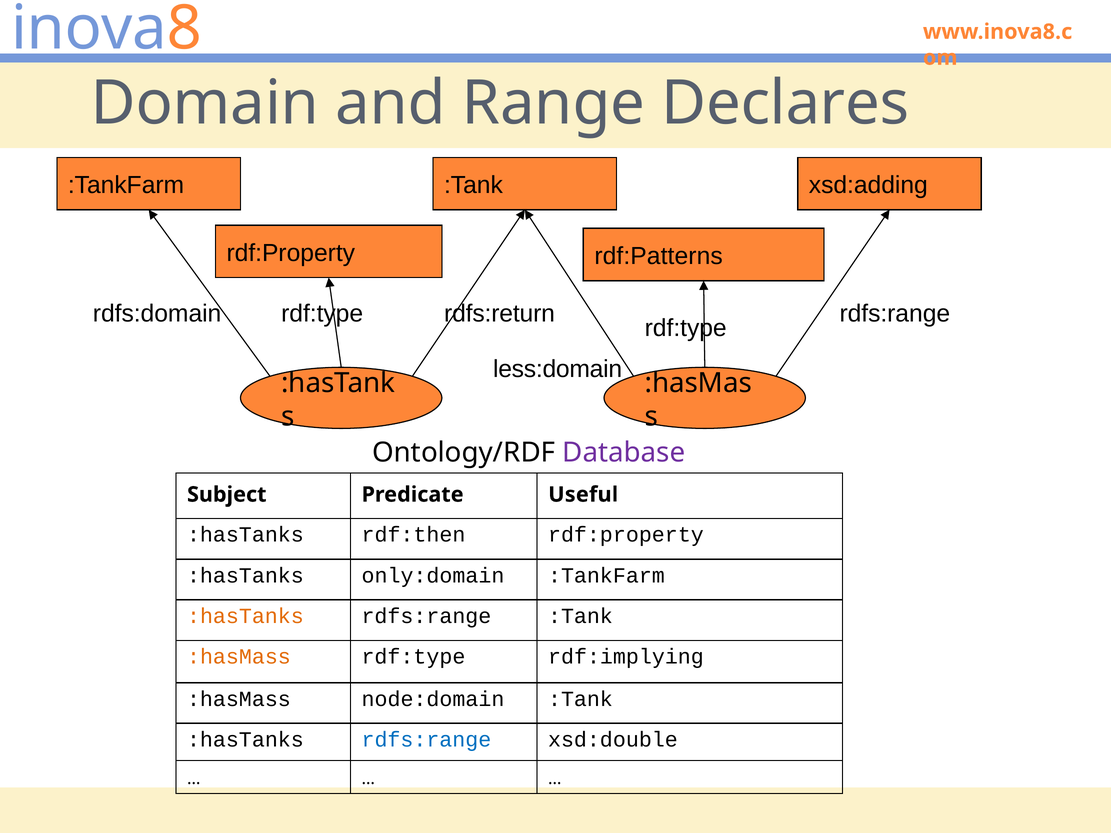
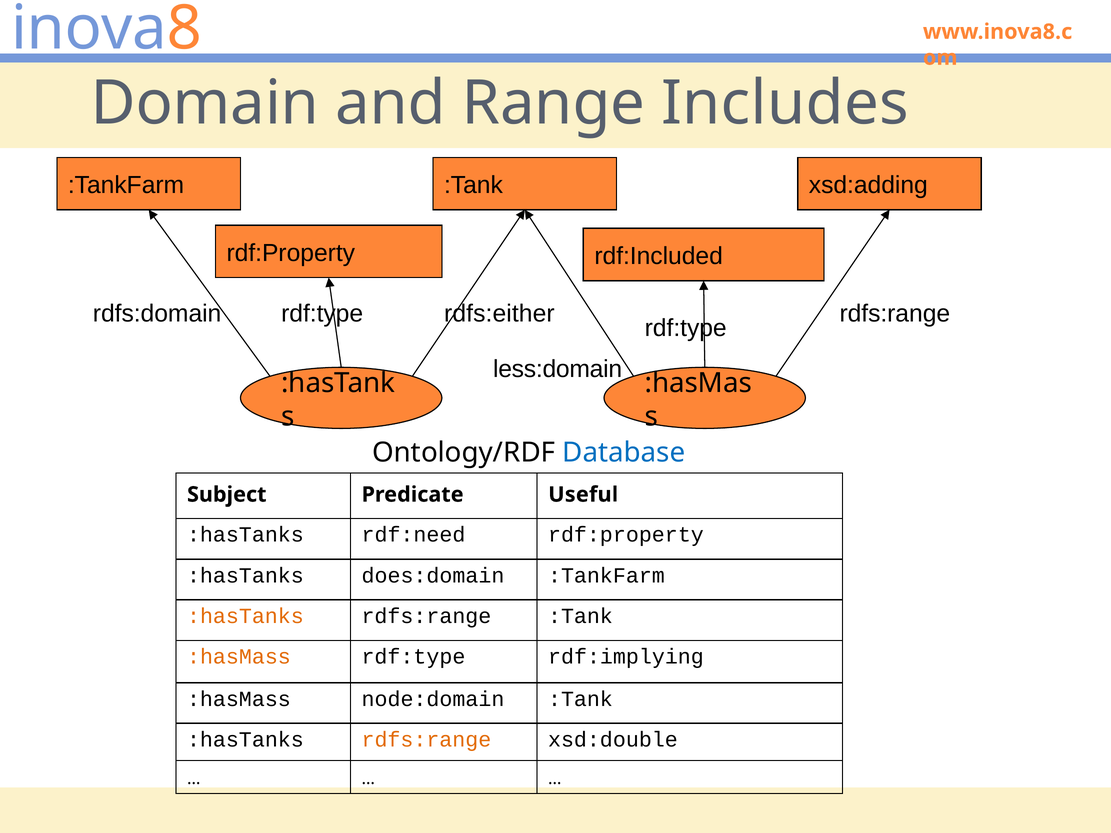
Declares: Declares -> Includes
rdf:Patterns: rdf:Patterns -> rdf:Included
rdfs:return: rdfs:return -> rdfs:either
Database colour: purple -> blue
rdf:then: rdf:then -> rdf:need
only:domain: only:domain -> does:domain
rdfs:range at (426, 740) colour: blue -> orange
